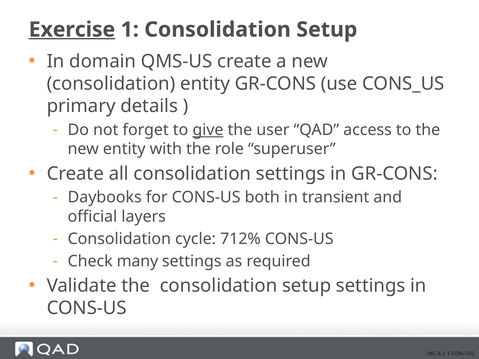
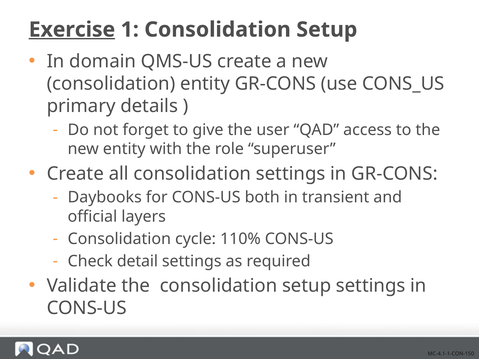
give underline: present -> none
712%: 712% -> 110%
many: many -> detail
